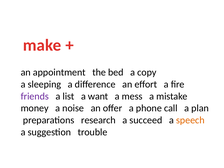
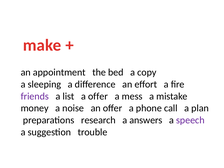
a want: want -> offer
succeed: succeed -> answers
speech colour: orange -> purple
